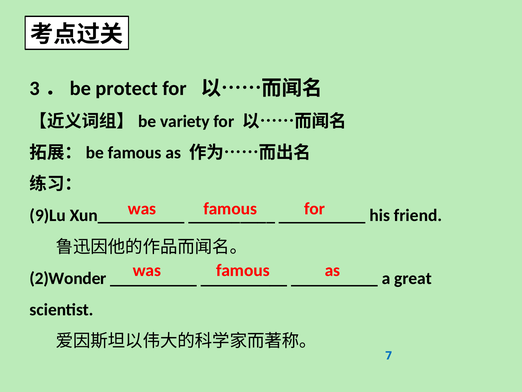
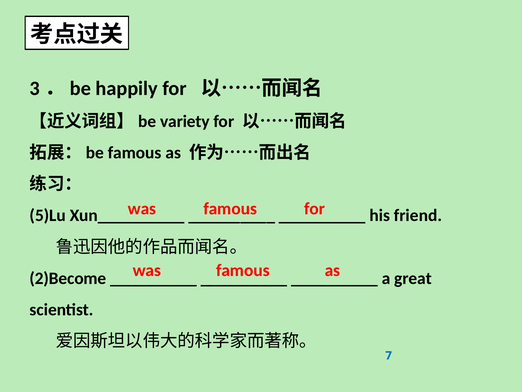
protect: protect -> happily
9)Lu: 9)Lu -> 5)Lu
2)Wonder: 2)Wonder -> 2)Become
